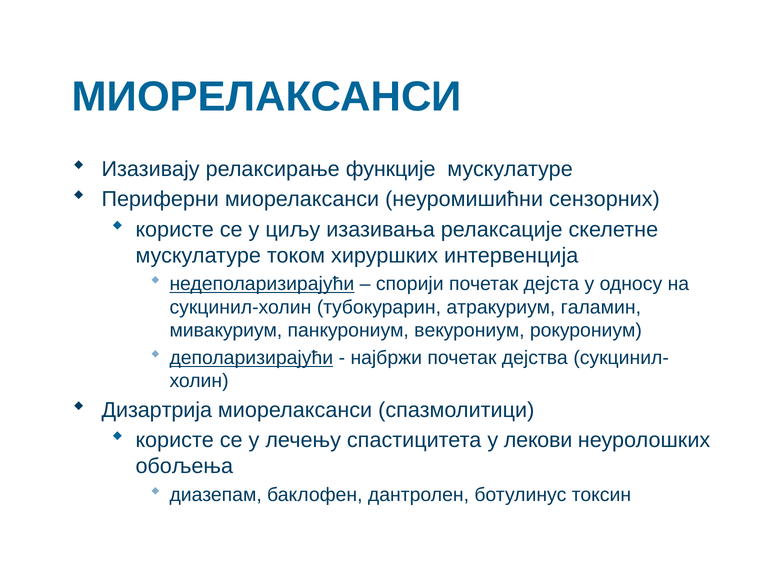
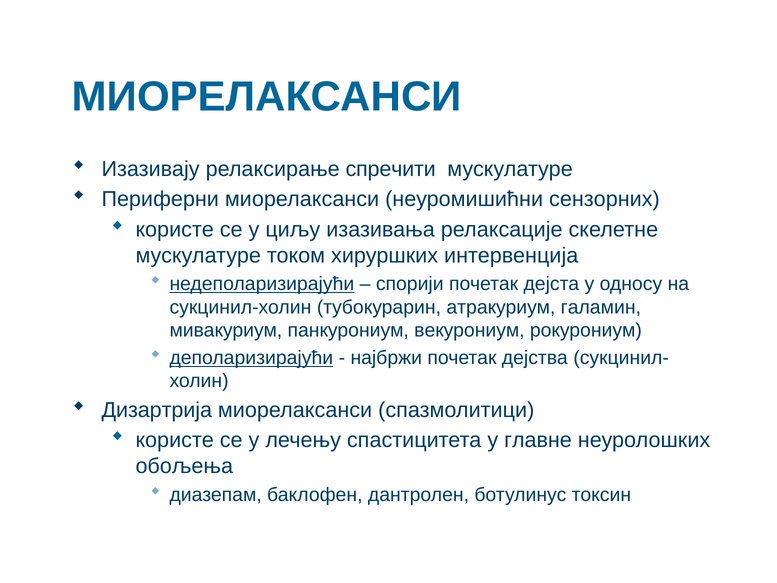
функције: функције -> спречити
лекови: лекови -> главне
